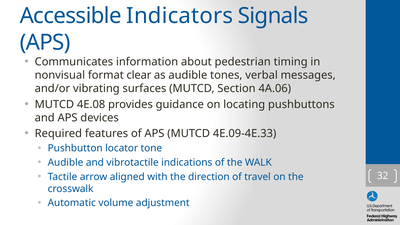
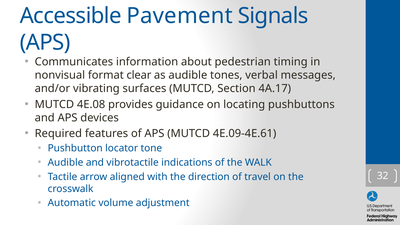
Indicators: Indicators -> Pavement
4A.06: 4A.06 -> 4A.17
4E.09-4E.33: 4E.09-4E.33 -> 4E.09-4E.61
